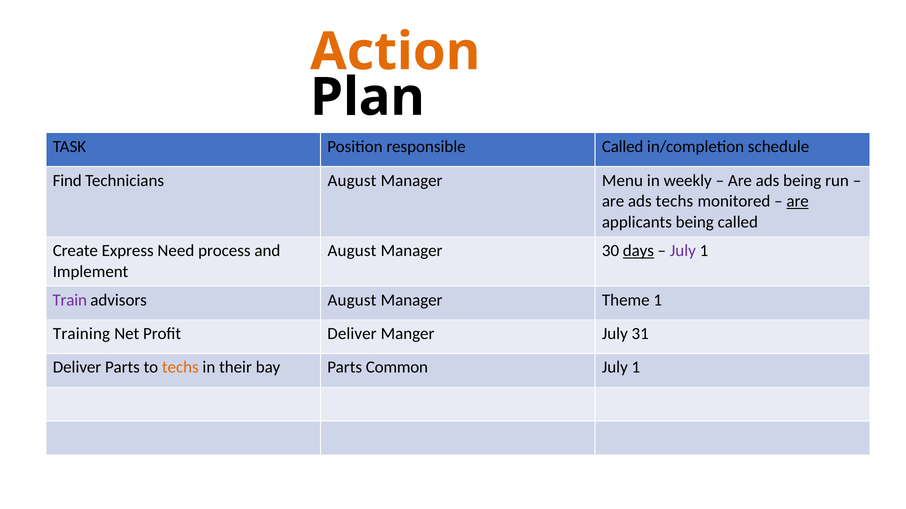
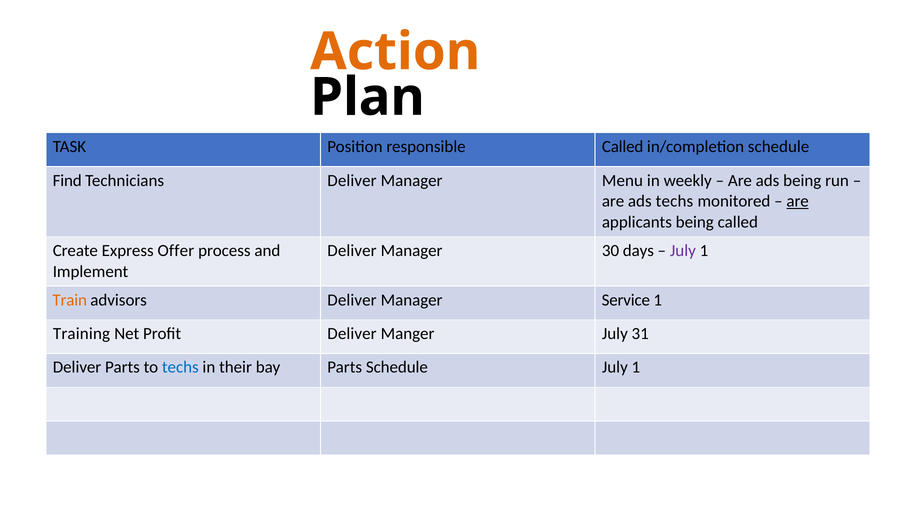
Technicians August: August -> Deliver
Need: Need -> Offer
August at (352, 251): August -> Deliver
days underline: present -> none
Train colour: purple -> orange
advisors August: August -> Deliver
Theme: Theme -> Service
techs at (180, 368) colour: orange -> blue
Parts Common: Common -> Schedule
